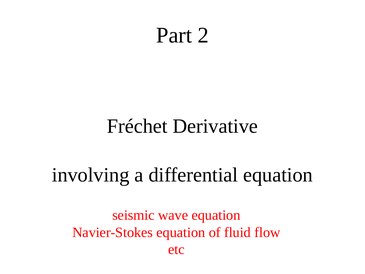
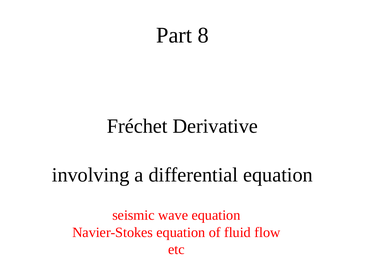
2: 2 -> 8
